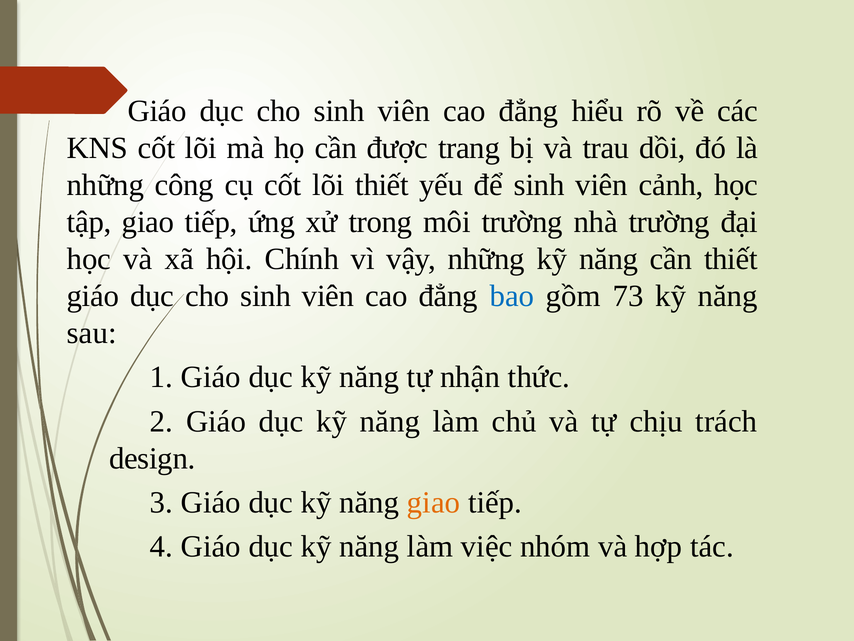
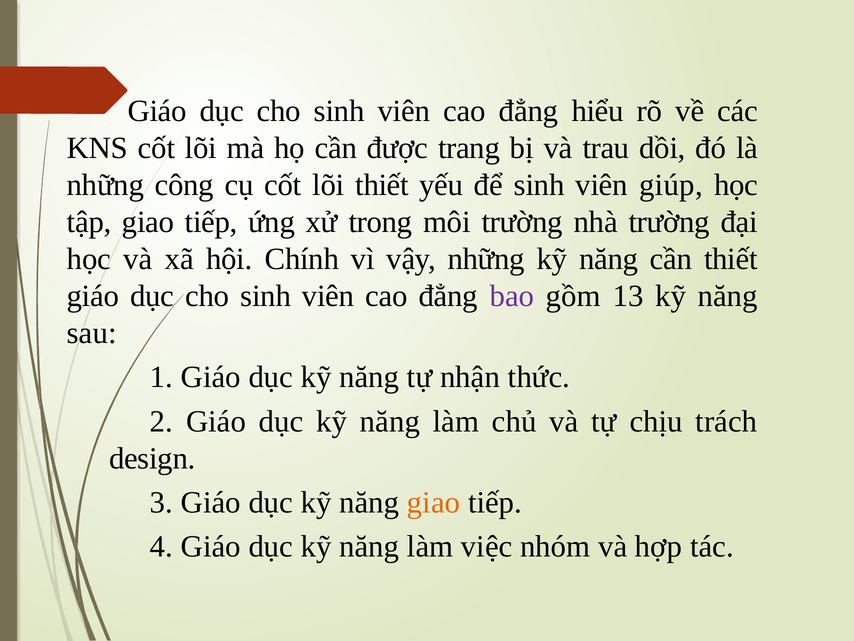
cảnh: cảnh -> giúp
bao colour: blue -> purple
73: 73 -> 13
